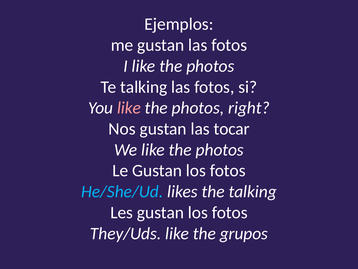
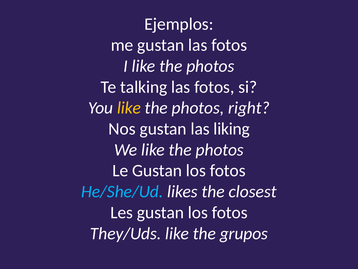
like at (129, 108) colour: pink -> yellow
tocar: tocar -> liking
the talking: talking -> closest
